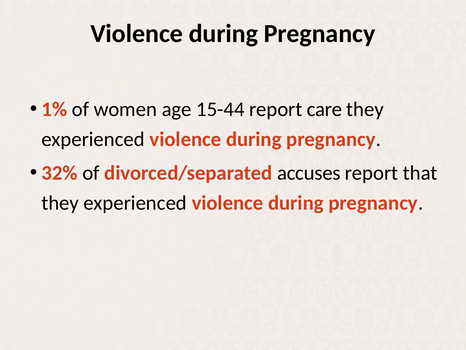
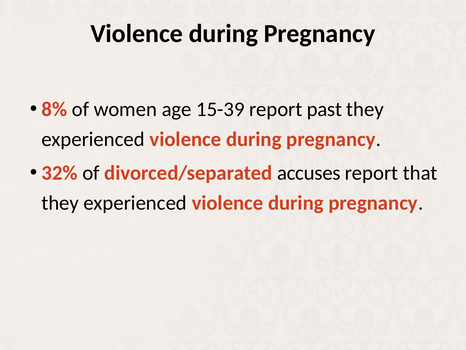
1%: 1% -> 8%
15-44: 15-44 -> 15-39
care: care -> past
